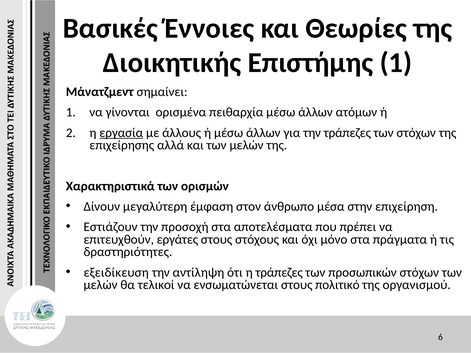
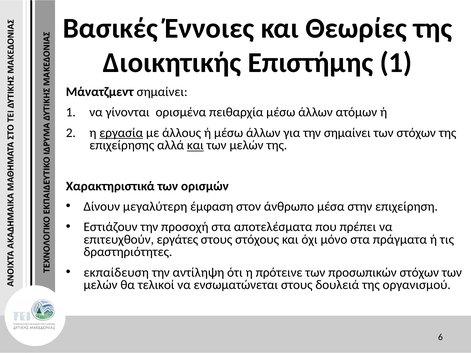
την τράπεζες: τράπεζες -> σημαίνει
και at (195, 145) underline: none -> present
εξειδίκευση: εξειδίκευση -> εκπαίδευση
η τράπεζες: τράπεζες -> πρότεινε
πολιτικό: πολιτικό -> δουλειά
